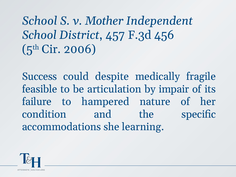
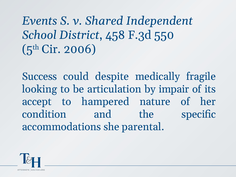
School at (40, 21): School -> Events
Mother: Mother -> Shared
457: 457 -> 458
456: 456 -> 550
feasible: feasible -> looking
failure: failure -> accept
learning: learning -> parental
